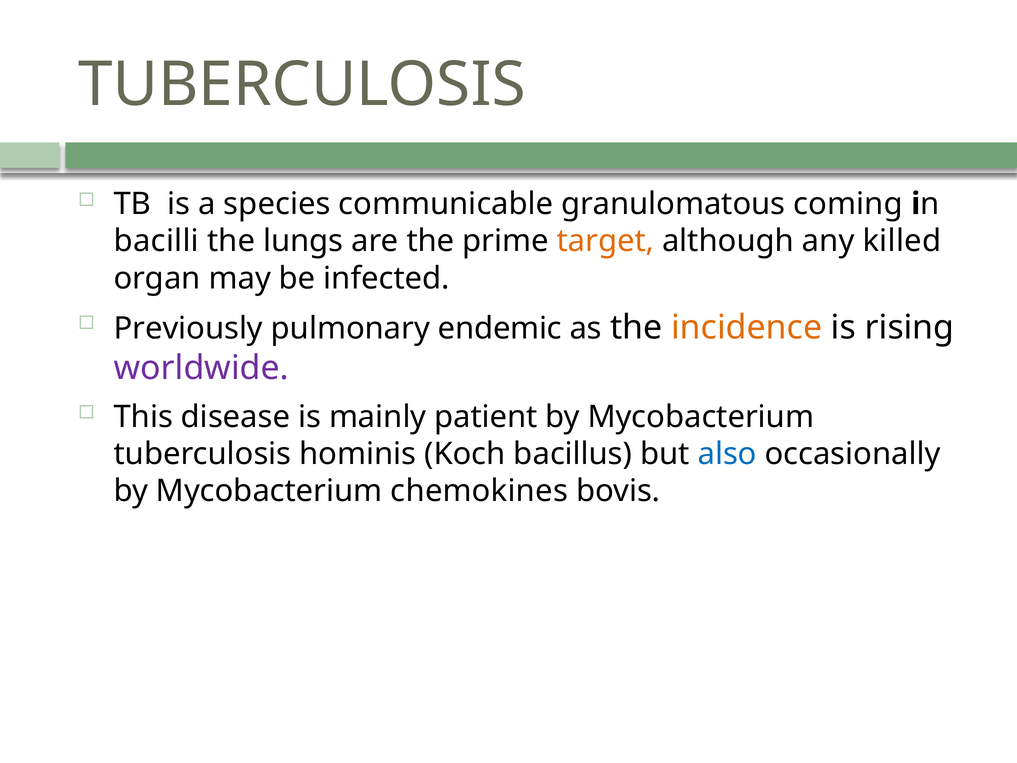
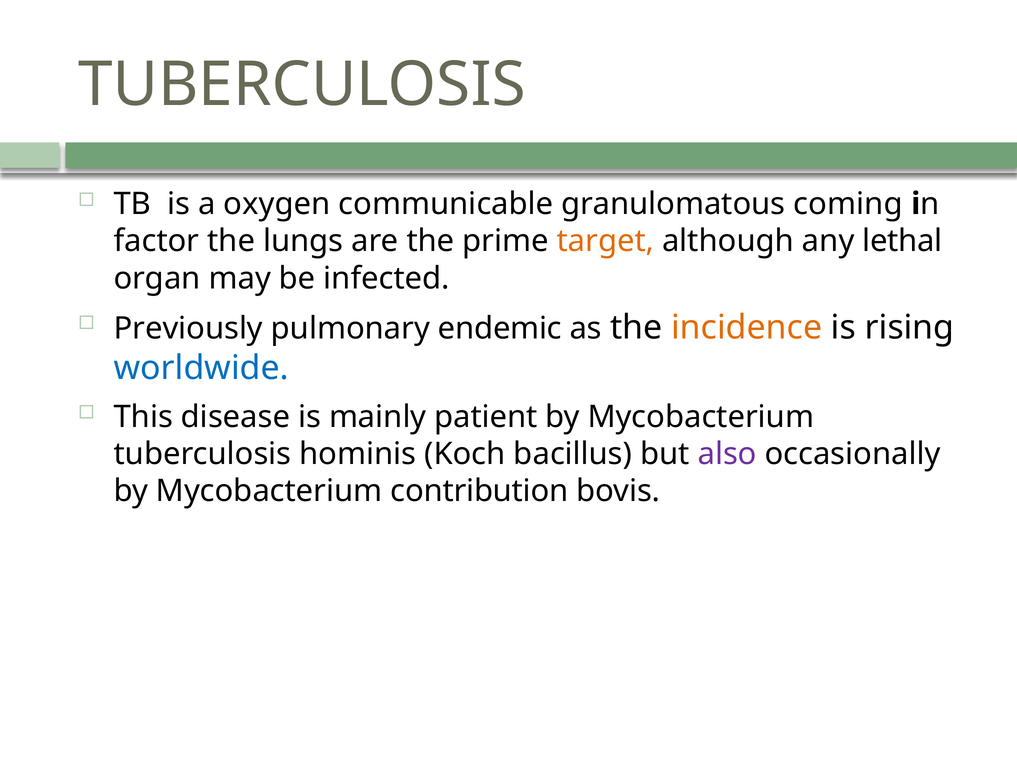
species: species -> oxygen
bacilli: bacilli -> factor
killed: killed -> lethal
worldwide colour: purple -> blue
also colour: blue -> purple
chemokines: chemokines -> contribution
